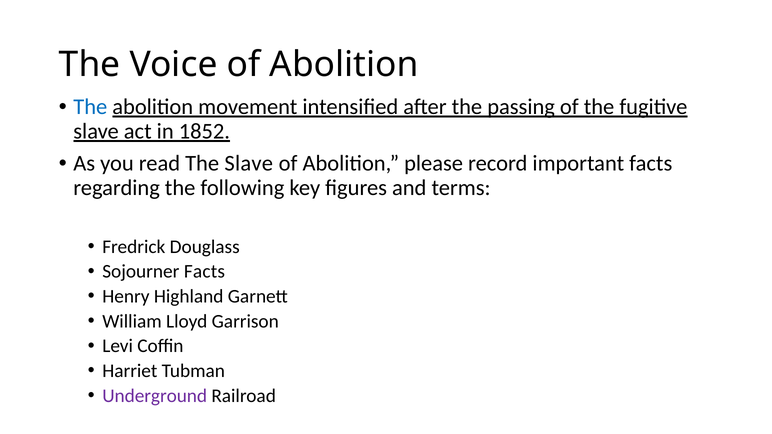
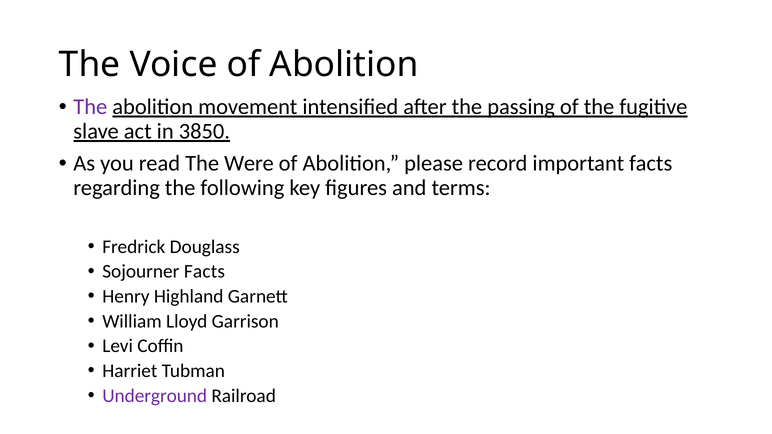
The at (90, 107) colour: blue -> purple
1852: 1852 -> 3850
The Slave: Slave -> Were
